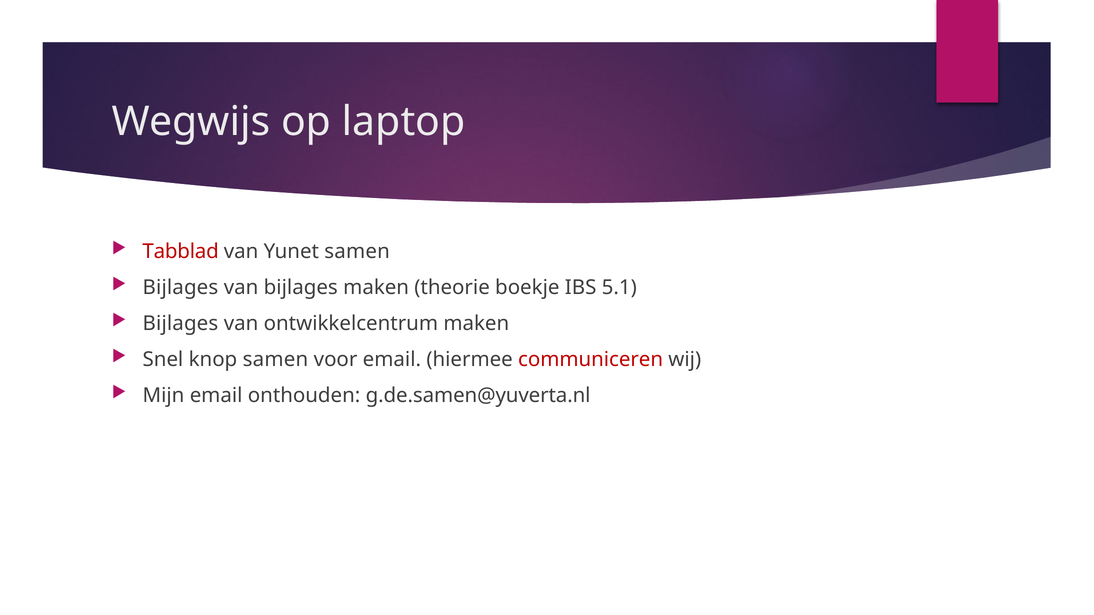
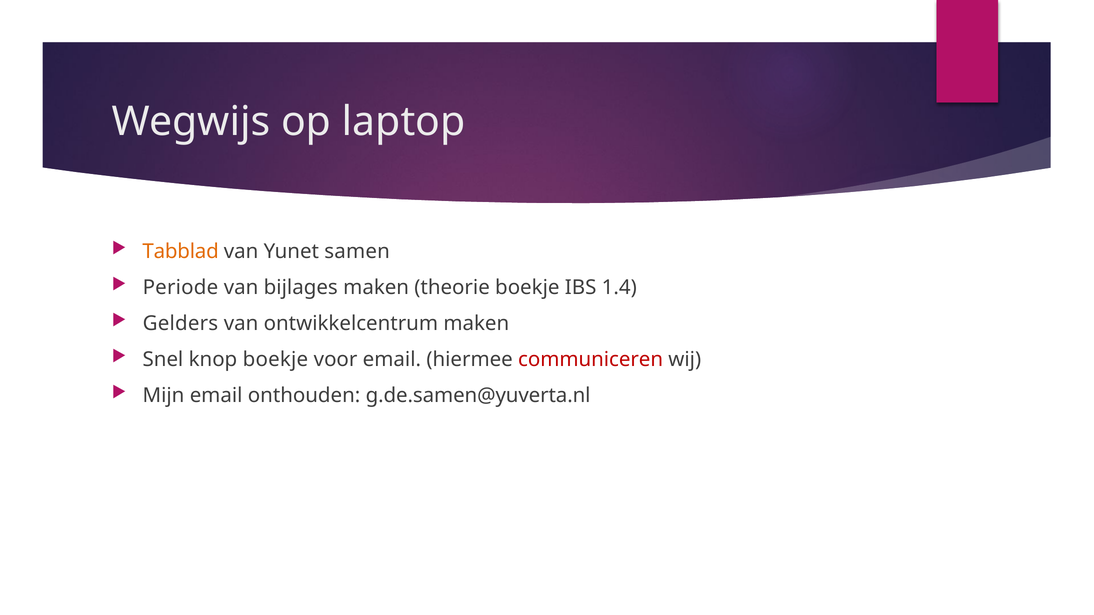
Tabblad colour: red -> orange
Bijlages at (180, 287): Bijlages -> Periode
5.1: 5.1 -> 1.4
Bijlages at (180, 323): Bijlages -> Gelders
knop samen: samen -> boekje
